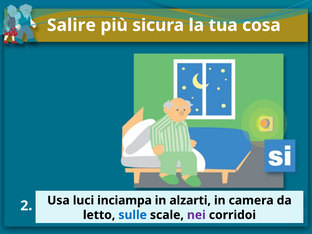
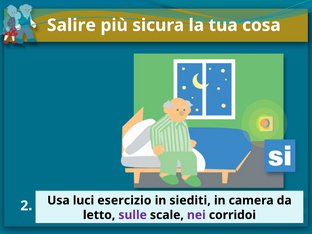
inciampa: inciampa -> esercizio
alzarti: alzarti -> siediti
sulle colour: blue -> purple
